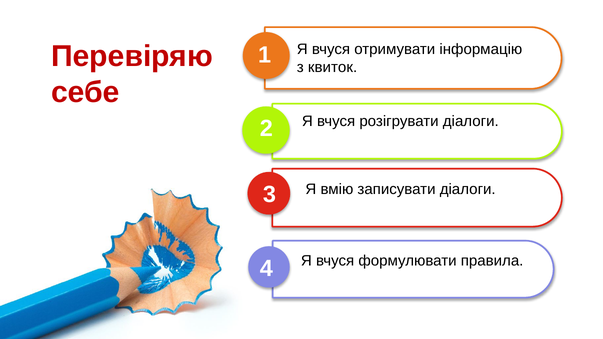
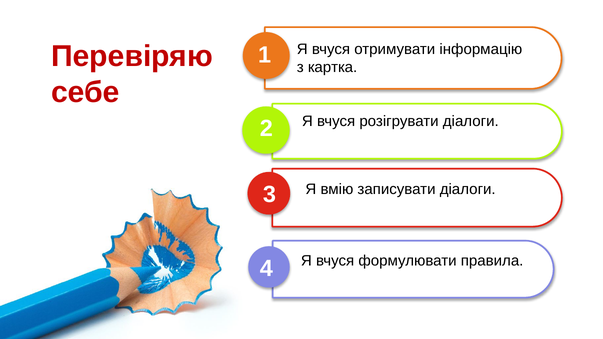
квиток: квиток -> картка
